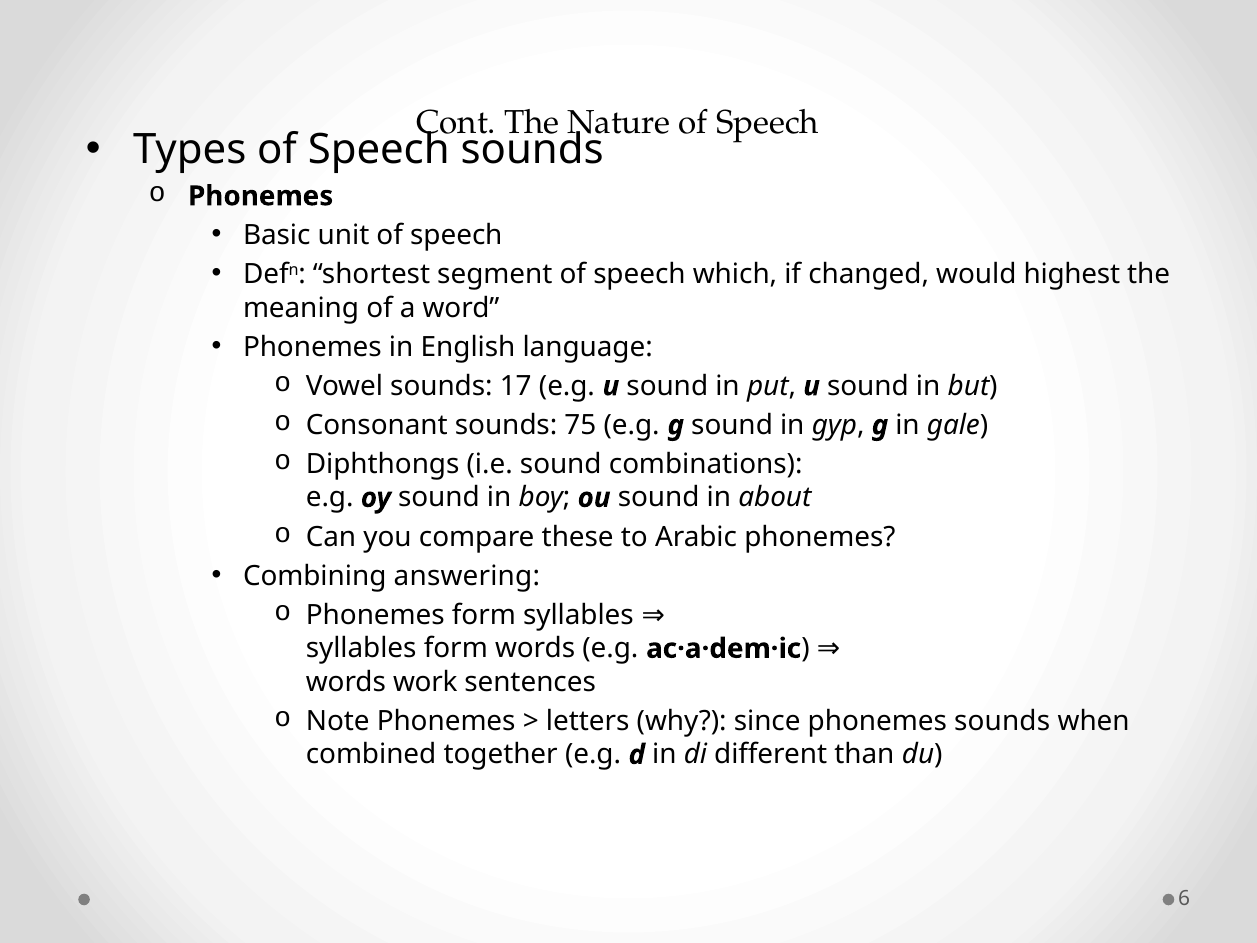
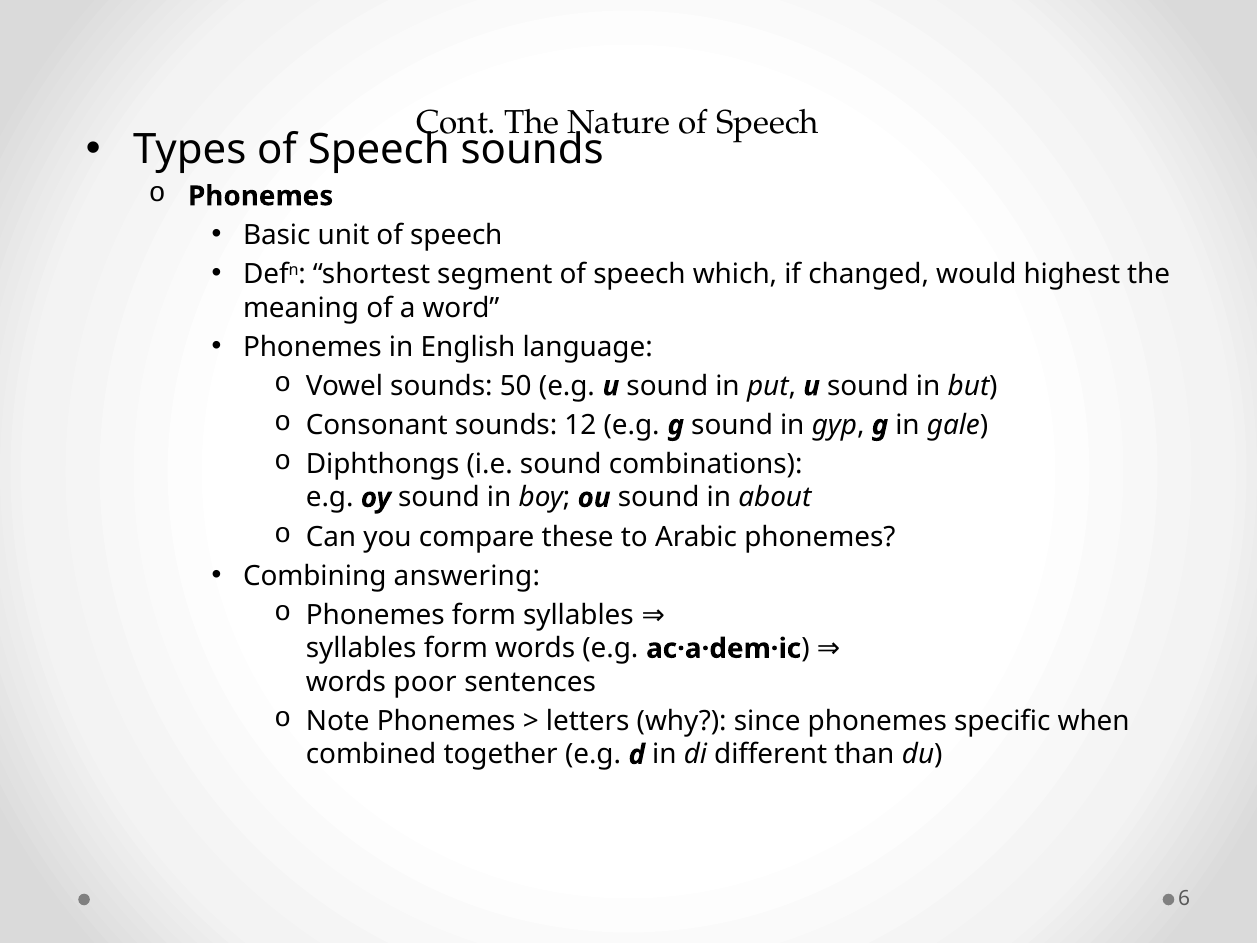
17: 17 -> 50
75: 75 -> 12
work: work -> poor
phonemes sounds: sounds -> specific
